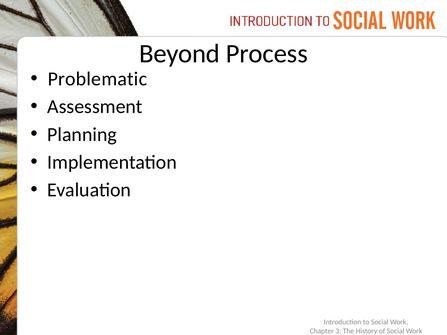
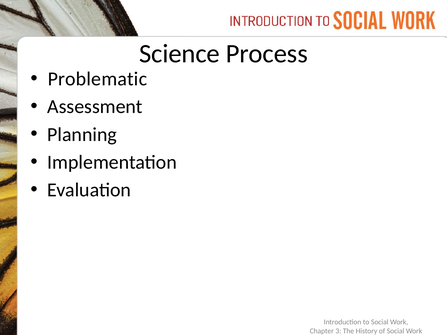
Beyond: Beyond -> Science
